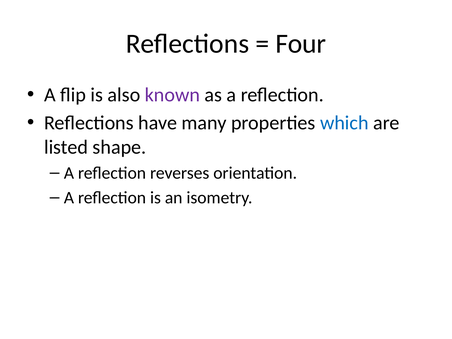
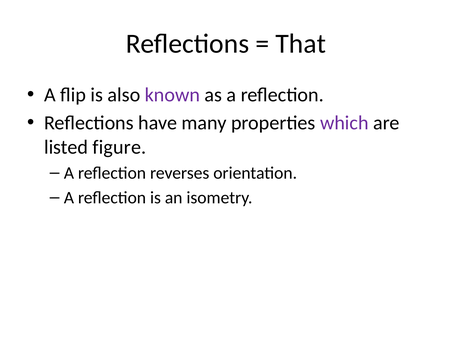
Four: Four -> That
which colour: blue -> purple
shape: shape -> figure
